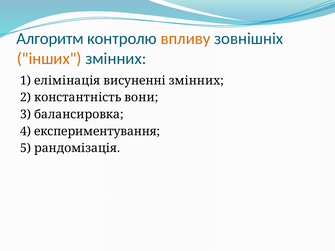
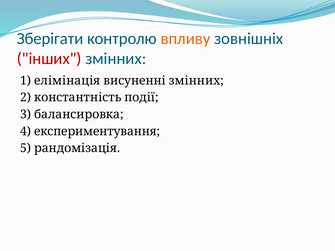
Алгоритм: Алгоритм -> Зберігати
інших colour: orange -> red
вони: вони -> події
